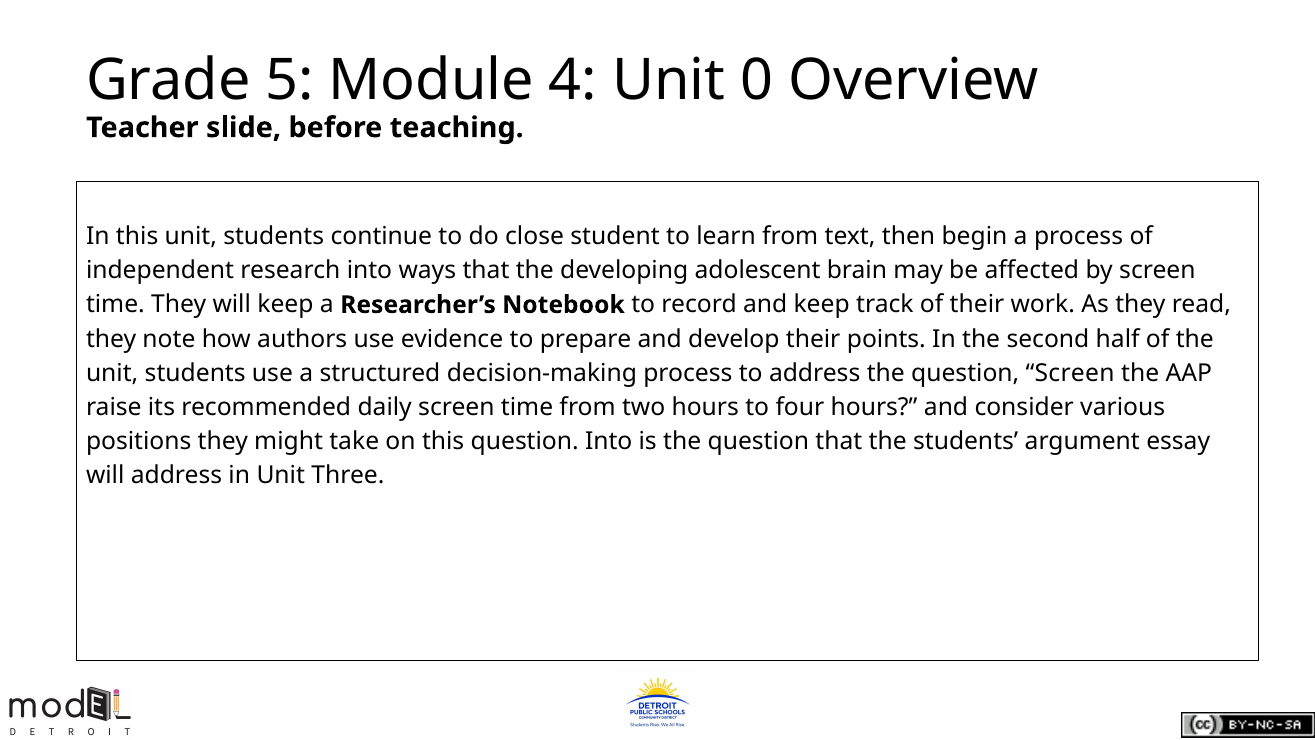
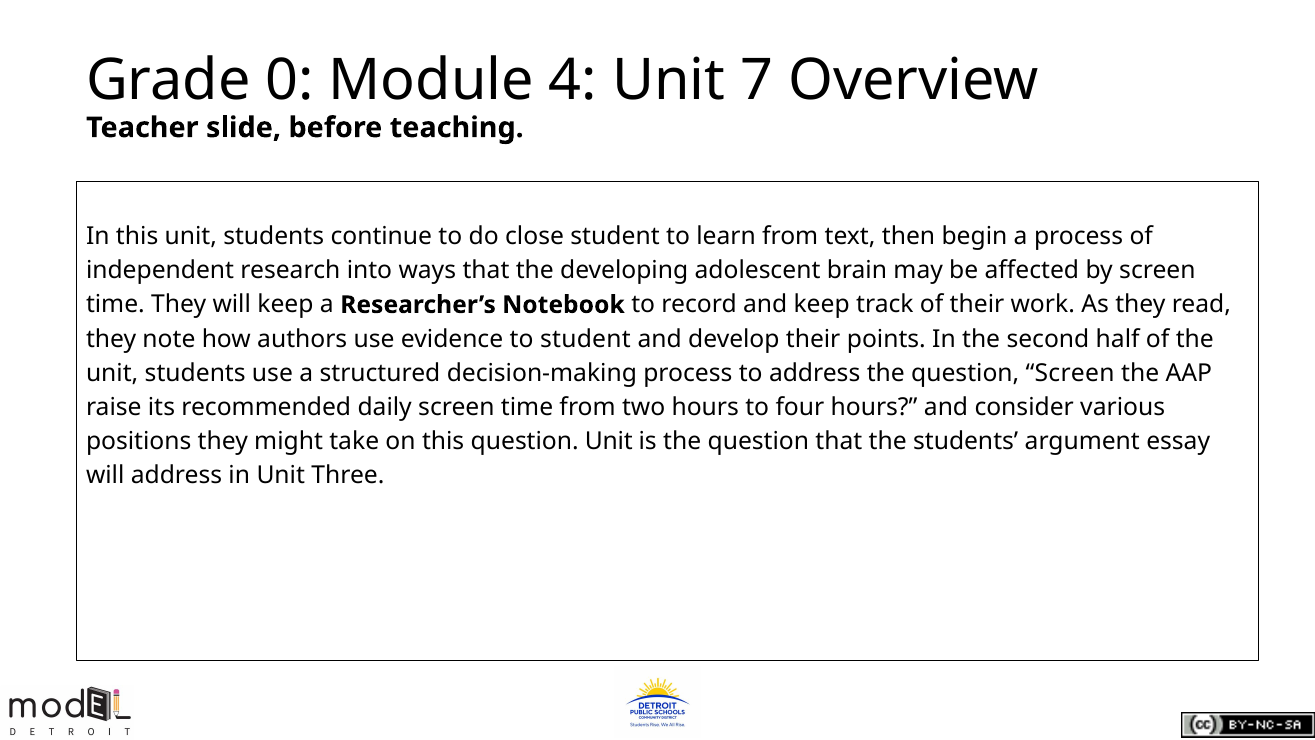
5: 5 -> 0
0: 0 -> 7
to prepare: prepare -> student
question Into: Into -> Unit
